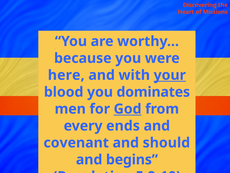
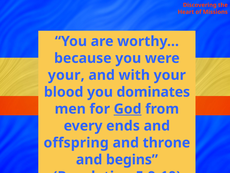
here at (66, 75): here -> your
your at (170, 75) underline: present -> none
covenant: covenant -> offspring
should: should -> throne
